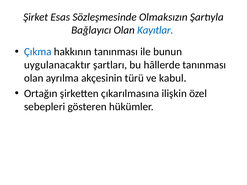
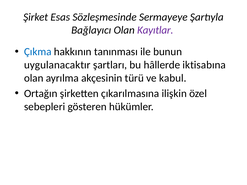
Olmaksızın: Olmaksızın -> Sermayeye
Kayıtlar colour: blue -> purple
hâllerde tanınması: tanınması -> iktisabına
